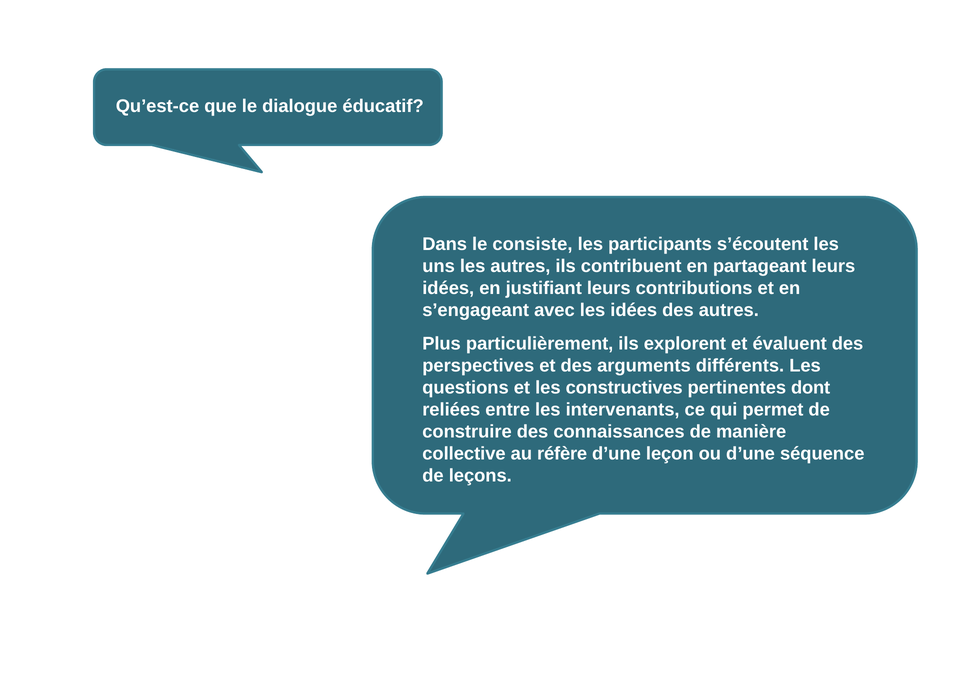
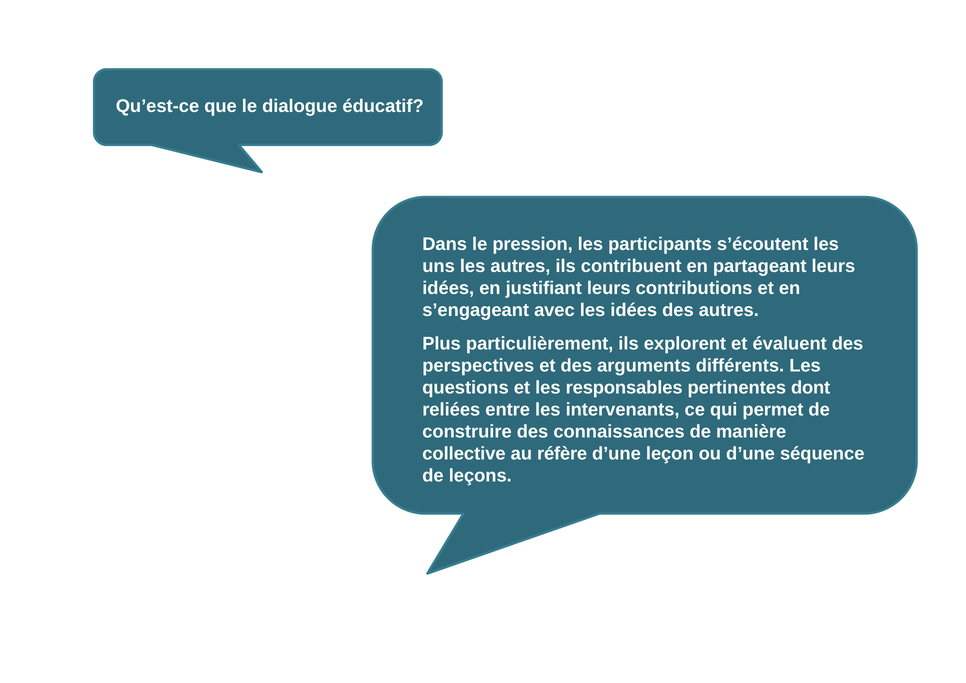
consiste: consiste -> pression
constructives: constructives -> responsables
